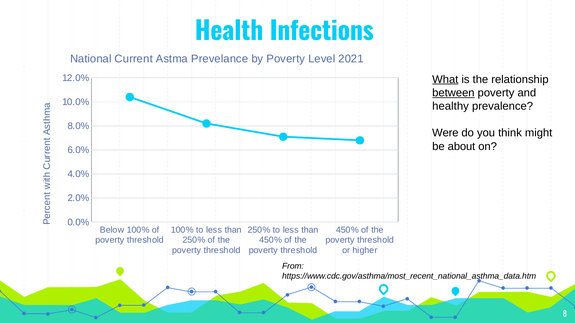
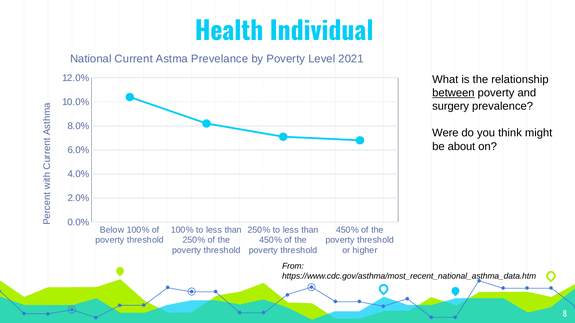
Infections: Infections -> Individual
What underline: present -> none
healthy: healthy -> surgery
